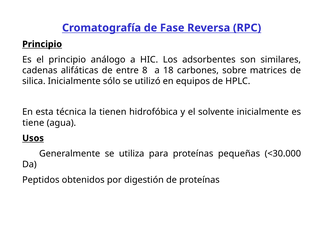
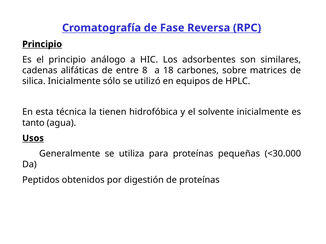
tiene: tiene -> tanto
